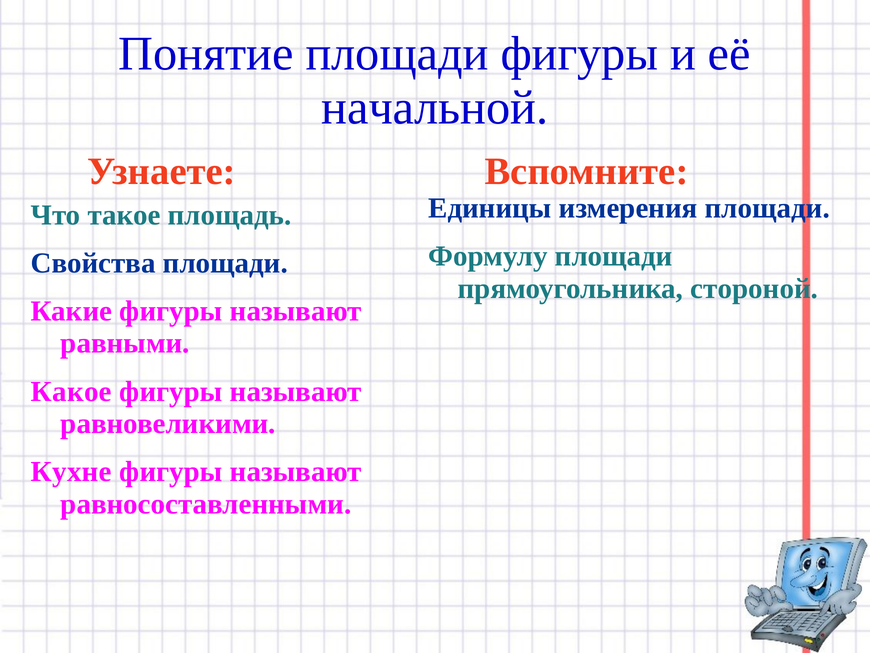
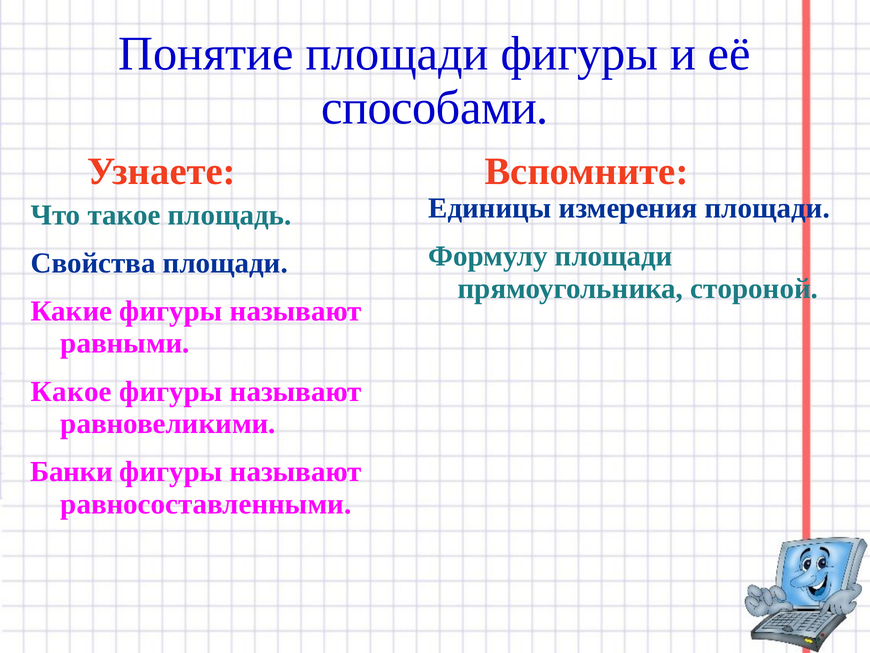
начальной: начальной -> способами
Кухне: Кухне -> Банки
